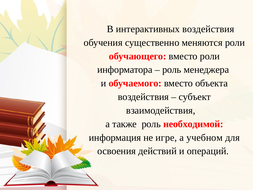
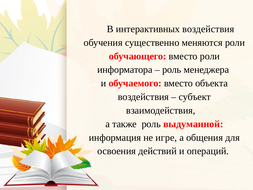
необходимой: необходимой -> выдуманной
учебном: учебном -> общения
